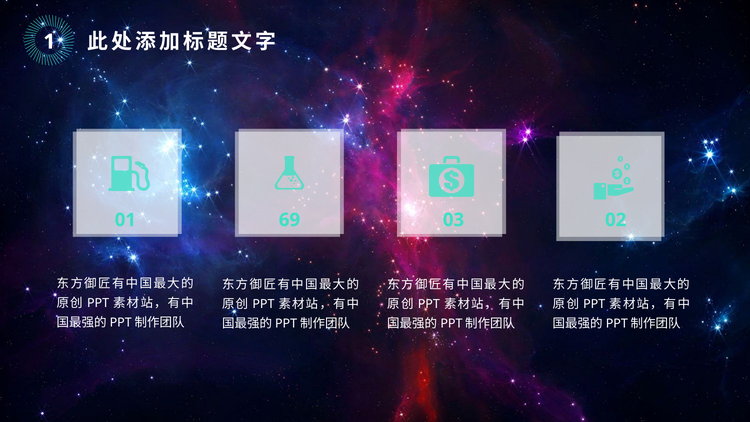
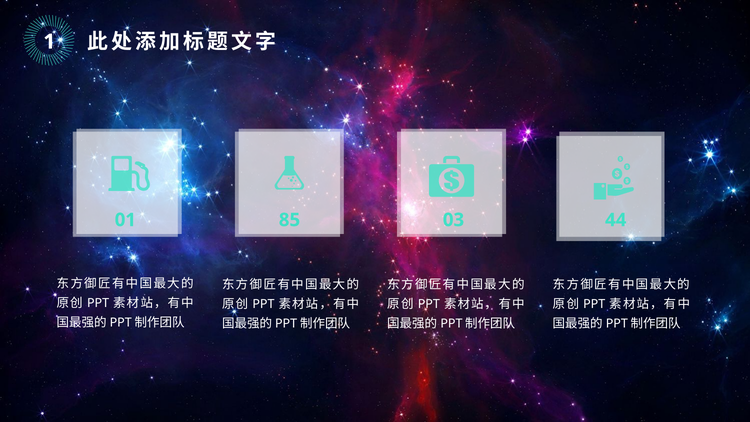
69: 69 -> 85
02: 02 -> 44
